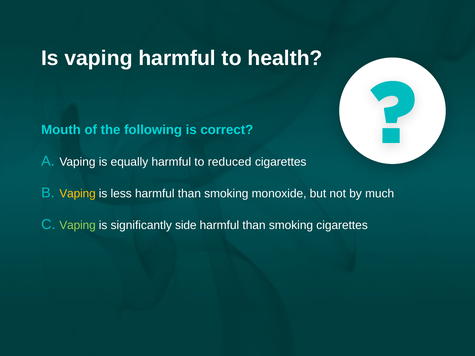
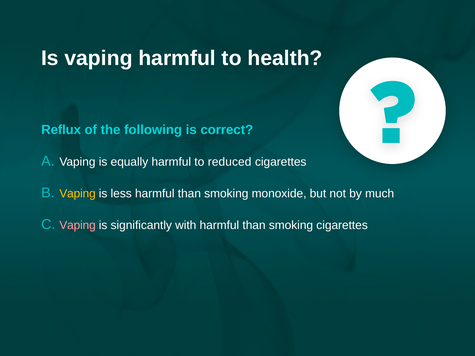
Mouth: Mouth -> Reflux
Vaping at (78, 226) colour: light green -> pink
side: side -> with
